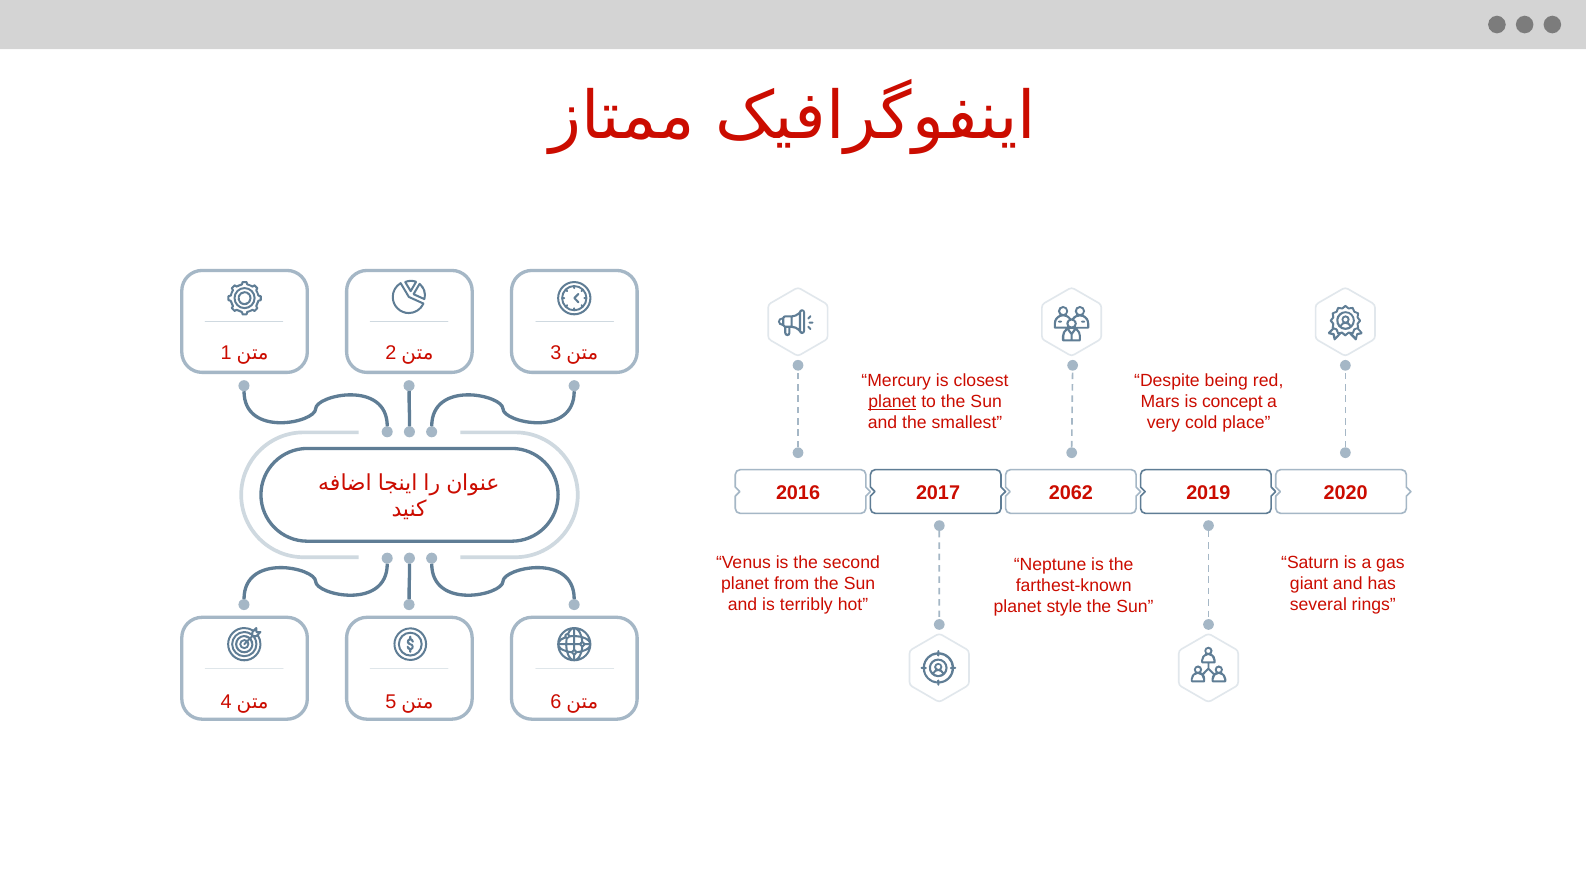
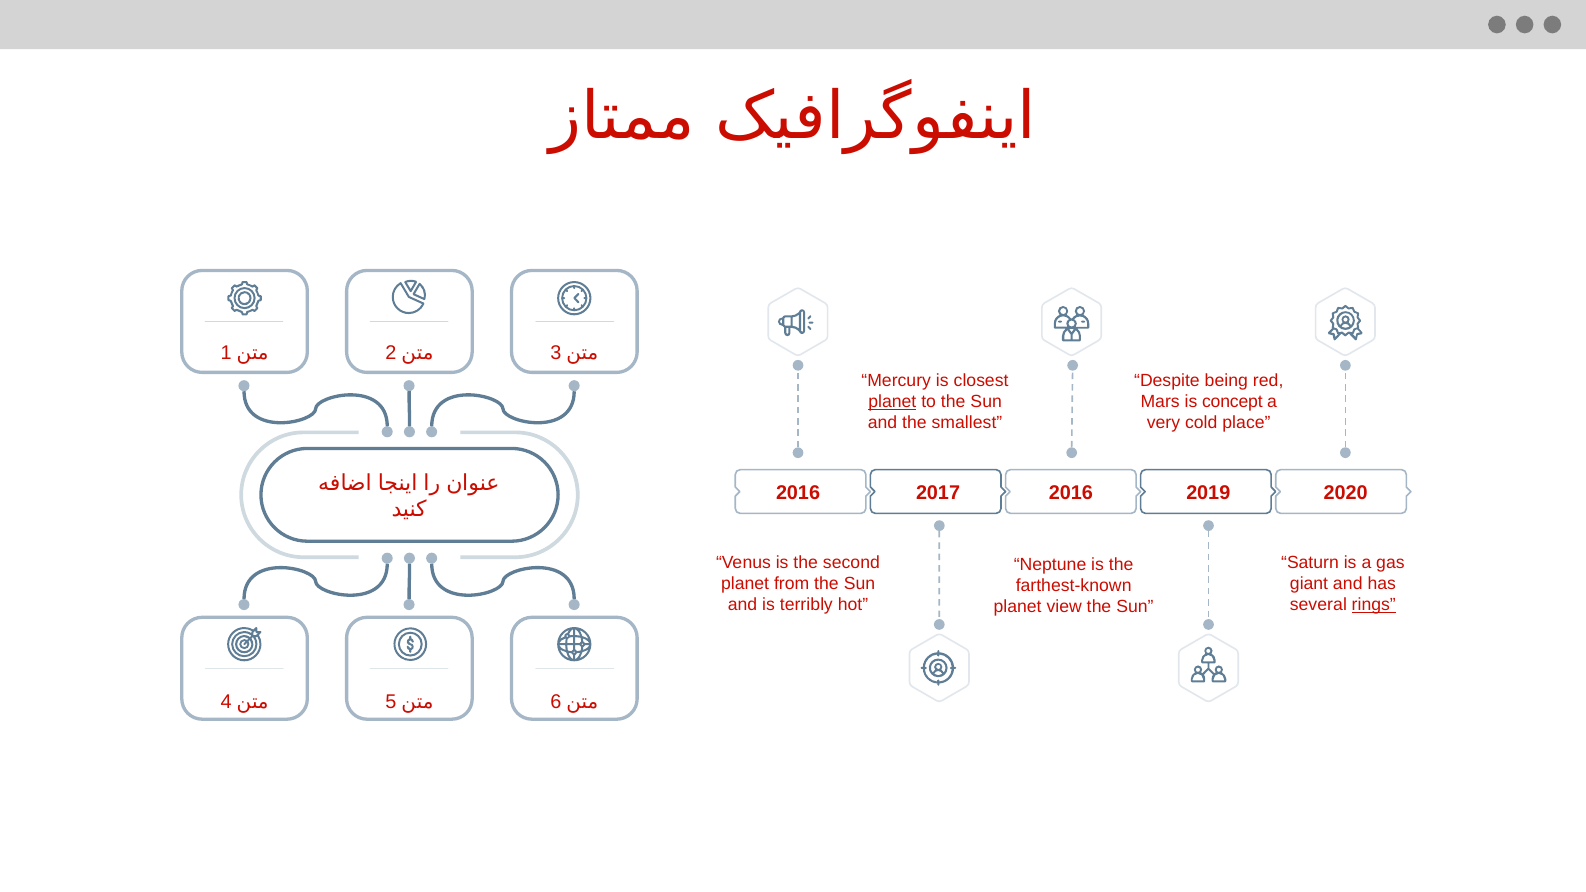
2017 2062: 2062 -> 2016
rings underline: none -> present
style: style -> view
